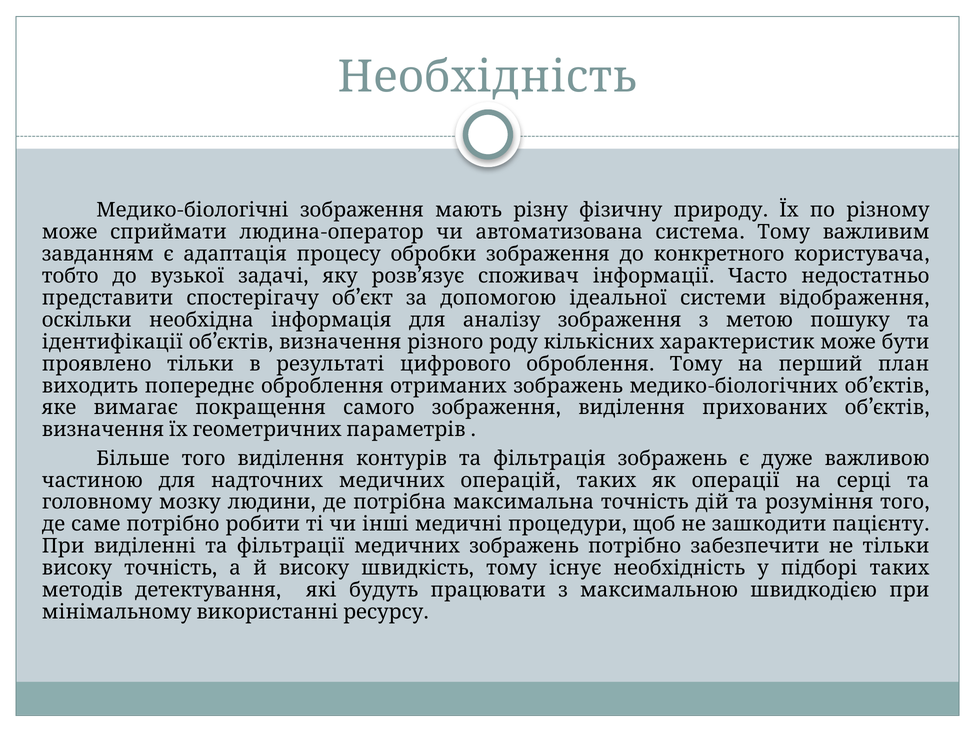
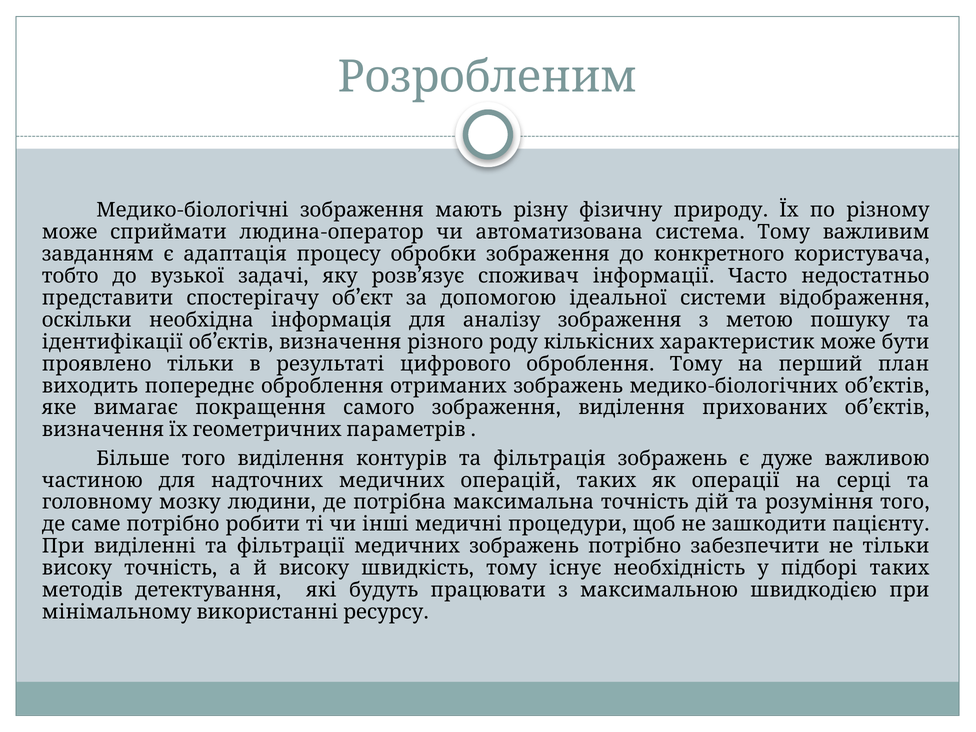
Необхідність at (487, 77): Необхідність -> Розробленим
